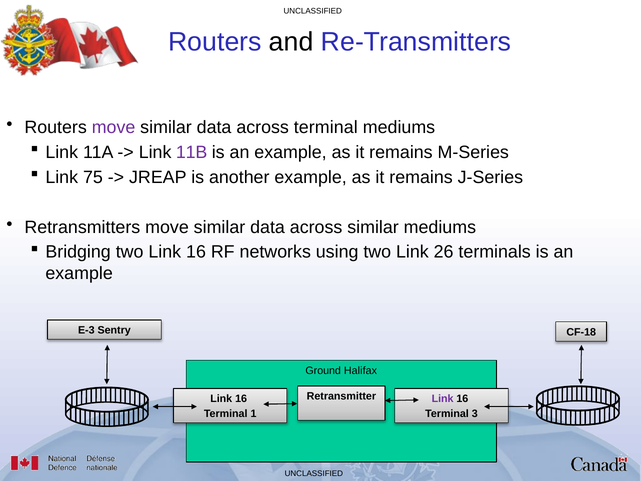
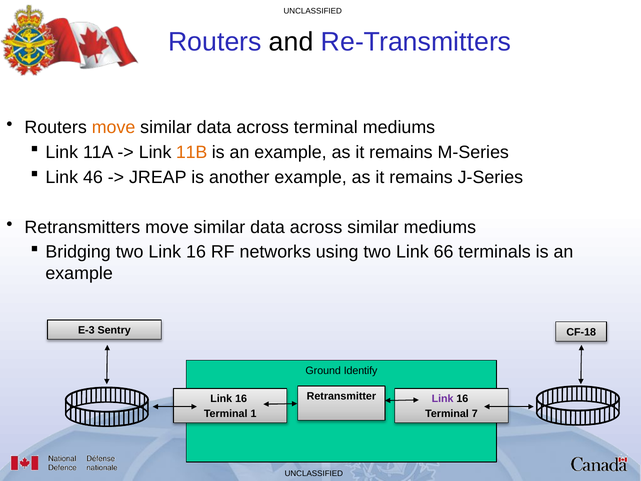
move at (114, 127) colour: purple -> orange
11B colour: purple -> orange
75: 75 -> 46
26: 26 -> 66
Halifax: Halifax -> Identify
Terminal 3: 3 -> 7
